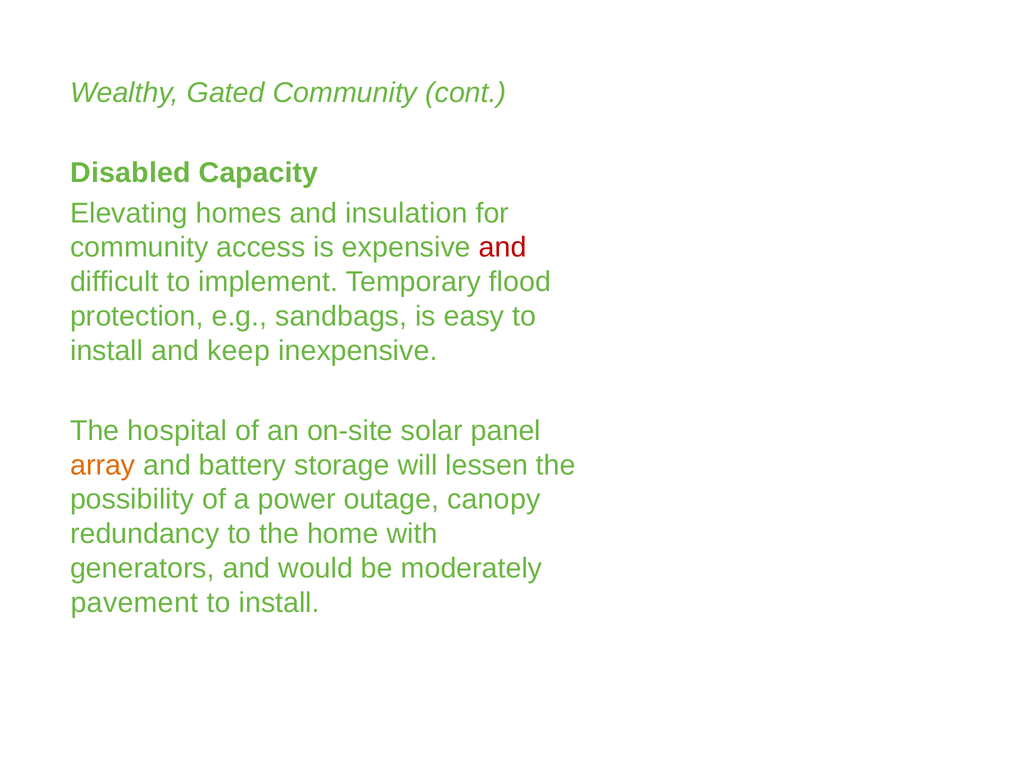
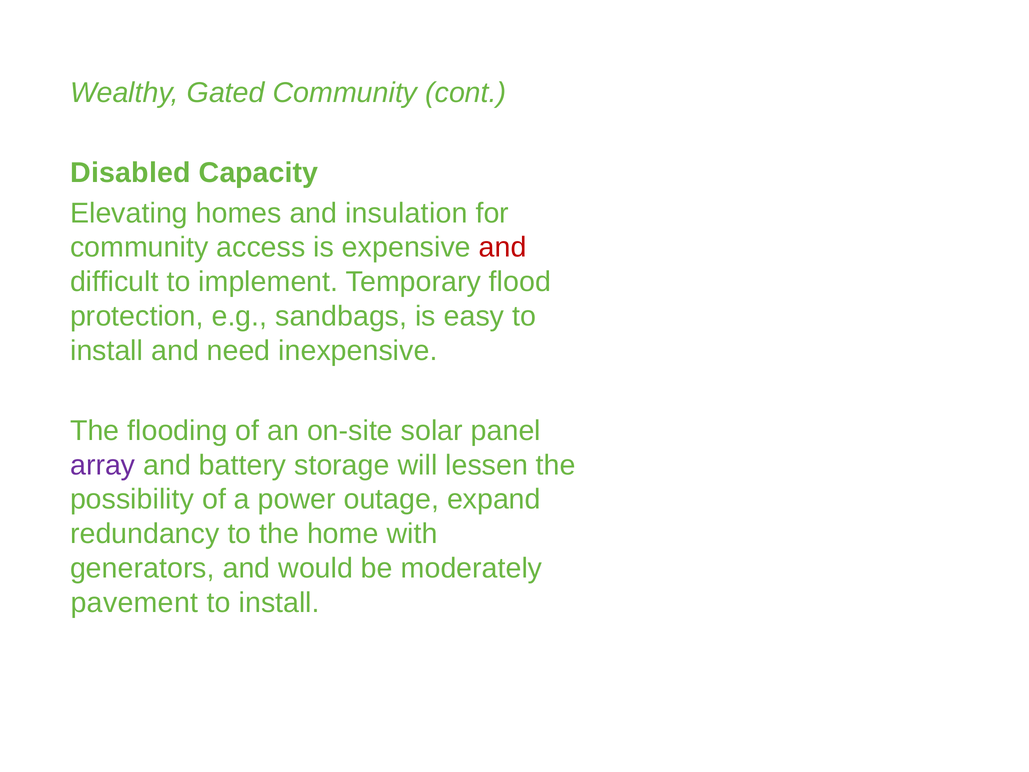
keep: keep -> need
hospital: hospital -> flooding
array colour: orange -> purple
canopy: canopy -> expand
